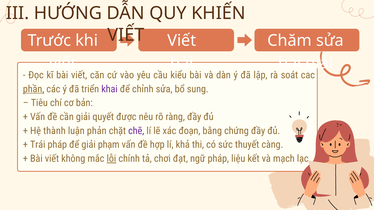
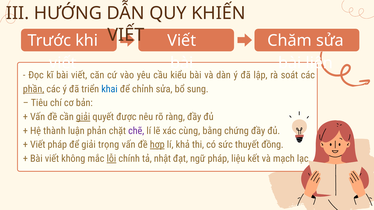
giải at (319, 63): giải -> liên
khai colour: purple -> blue
giải at (83, 117) underline: none -> present
đoạn: đoạn -> cùng
Trái at (38, 145): Trái -> Viết
phạm: phạm -> trọng
hợp underline: none -> present
càng: càng -> đồng
chơi: chơi -> nhật
